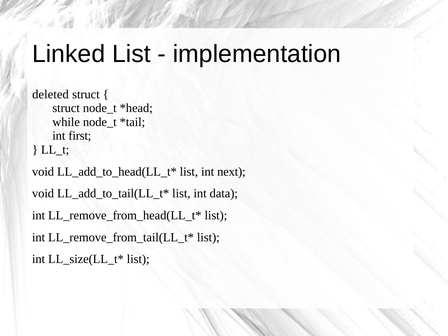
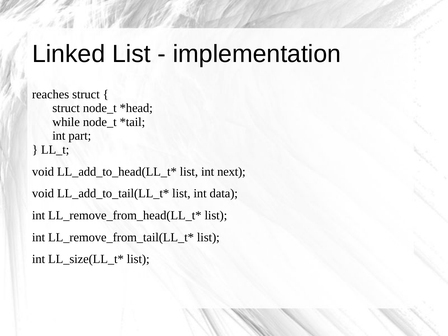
deleted: deleted -> reaches
first: first -> part
